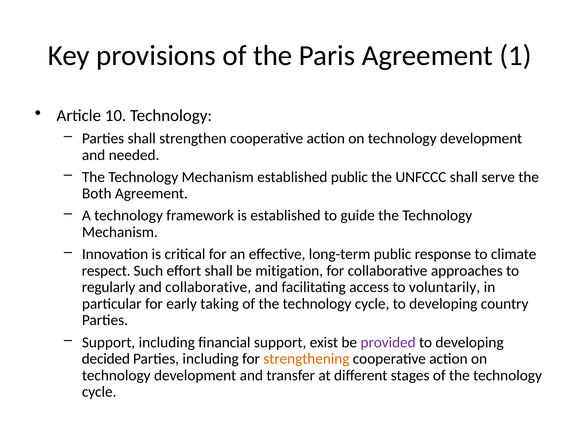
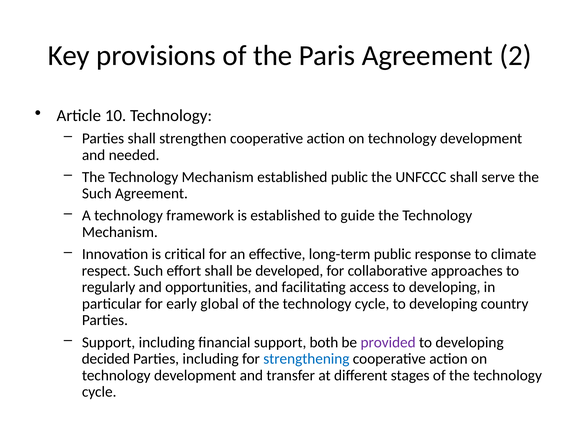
1: 1 -> 2
Both at (97, 194): Both -> Such
mitigation: mitigation -> developed
and collaborative: collaborative -> opportunities
access to voluntarily: voluntarily -> developing
taking: taking -> global
exist: exist -> both
strengthening colour: orange -> blue
